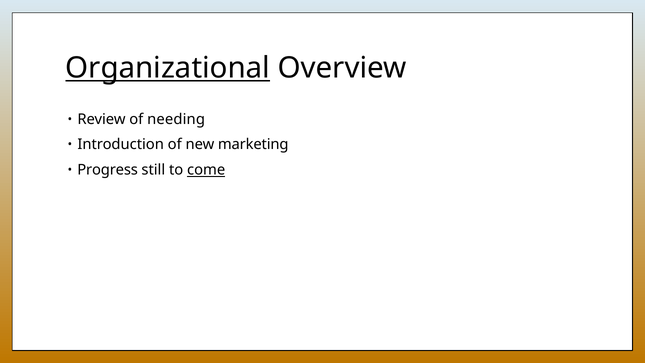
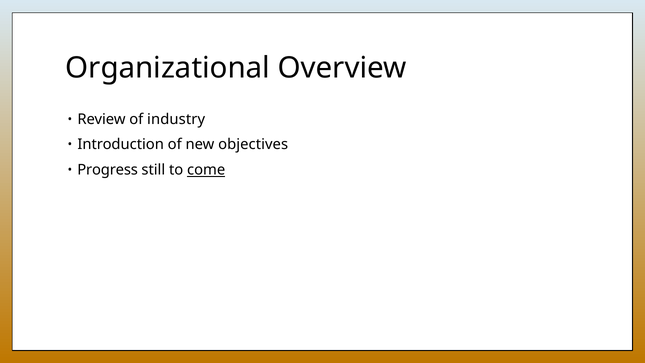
Organizational underline: present -> none
needing: needing -> industry
marketing: marketing -> objectives
